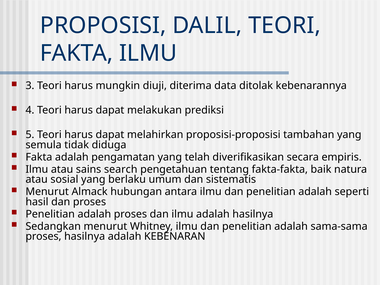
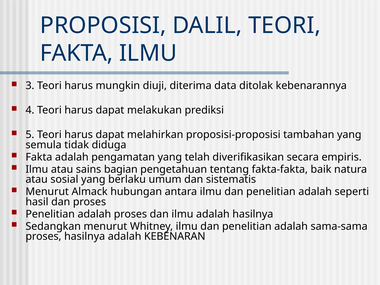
search: search -> bagian
